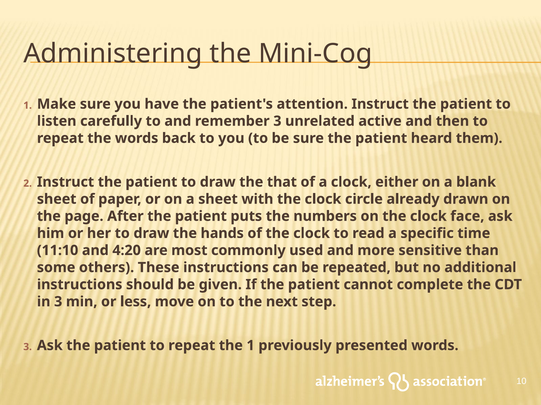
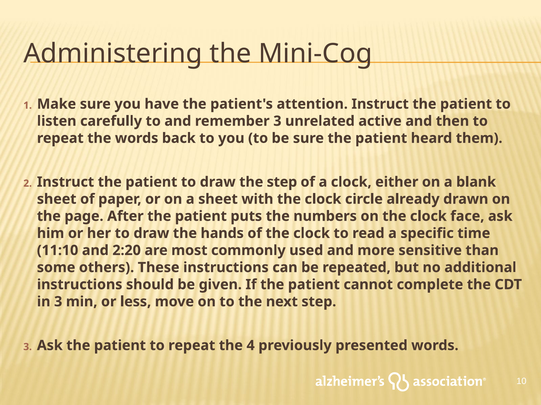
the that: that -> step
4:20: 4:20 -> 2:20
the 1: 1 -> 4
